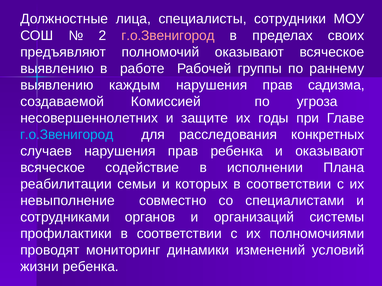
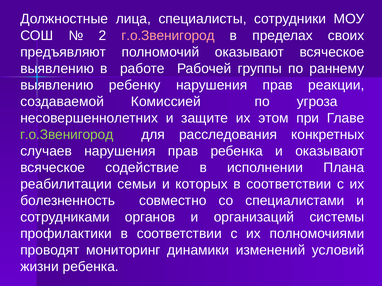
каждым: каждым -> ребенку
садизма: садизма -> реакции
годы: годы -> этом
г.о.Звенигород at (67, 135) colour: light blue -> light green
невыполнение: невыполнение -> болезненность
